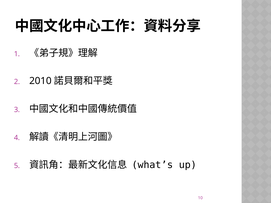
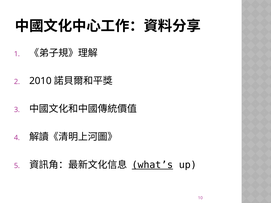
what’s underline: none -> present
